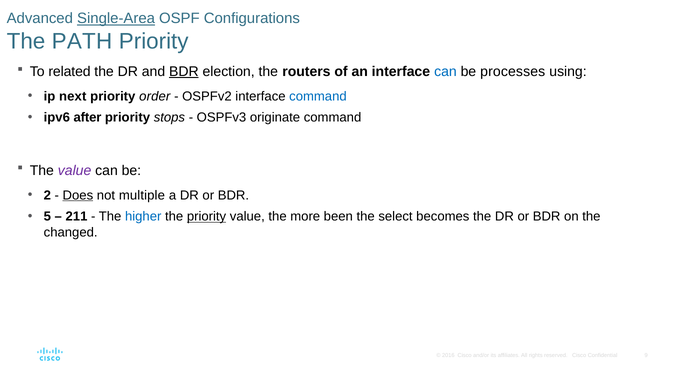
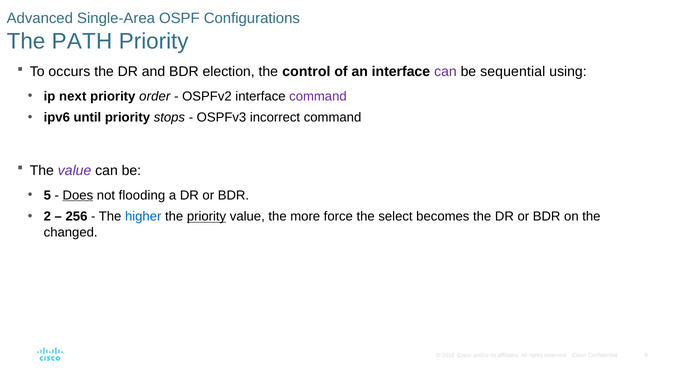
Single-Area underline: present -> none
related: related -> occurs
BDR at (184, 72) underline: present -> none
routers: routers -> control
can at (445, 72) colour: blue -> purple
processes: processes -> sequential
command at (318, 96) colour: blue -> purple
after: after -> until
originate: originate -> incorrect
2: 2 -> 5
multiple: multiple -> flooding
5: 5 -> 2
211: 211 -> 256
been: been -> force
